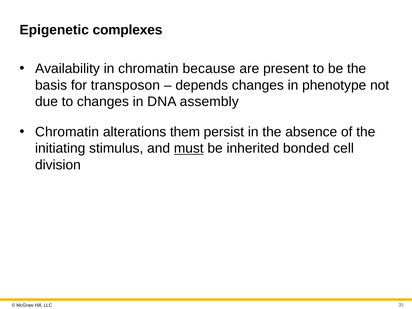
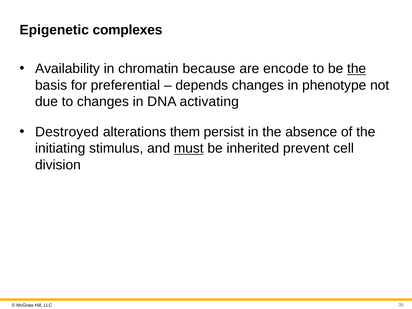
present: present -> encode
the at (357, 69) underline: none -> present
transposon: transposon -> preferential
assembly: assembly -> activating
Chromatin at (67, 132): Chromatin -> Destroyed
bonded: bonded -> prevent
